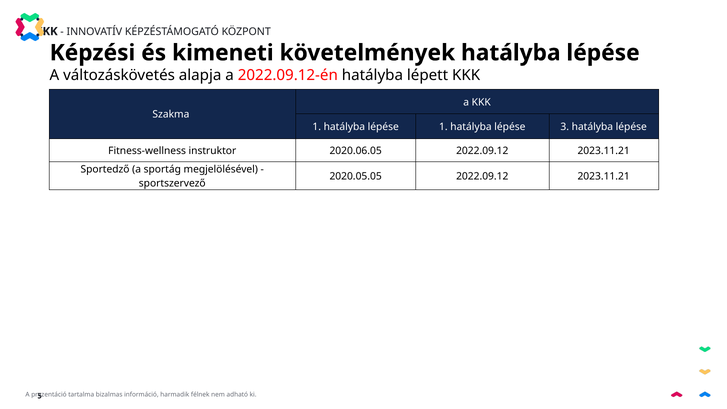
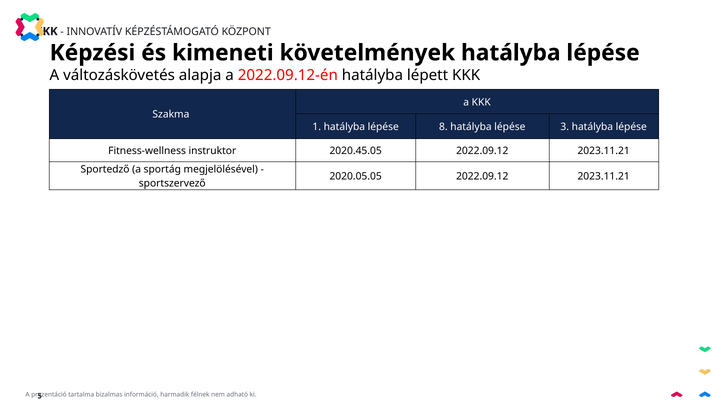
lépése 1: 1 -> 8
2020.06.05: 2020.06.05 -> 2020.45.05
